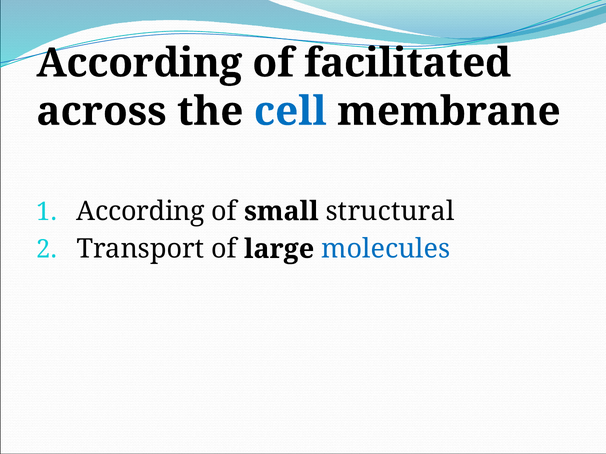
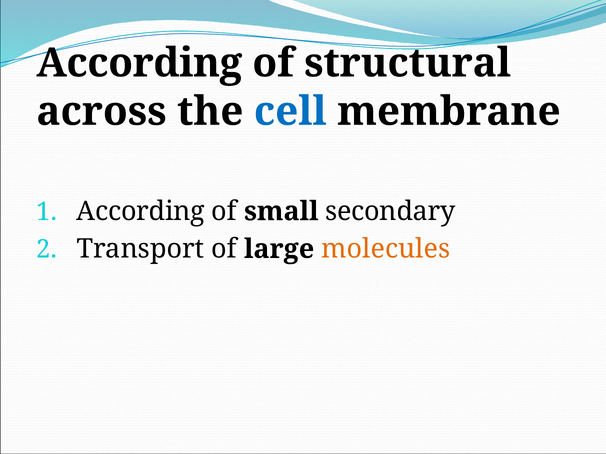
facilitated: facilitated -> structural
structural: structural -> secondary
molecules colour: blue -> orange
